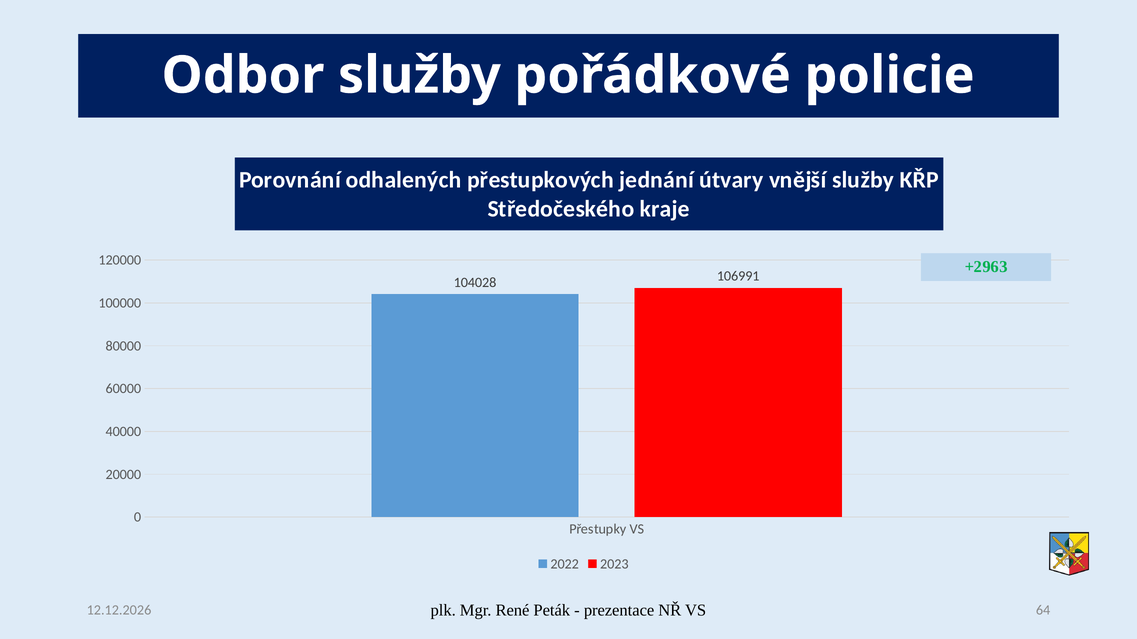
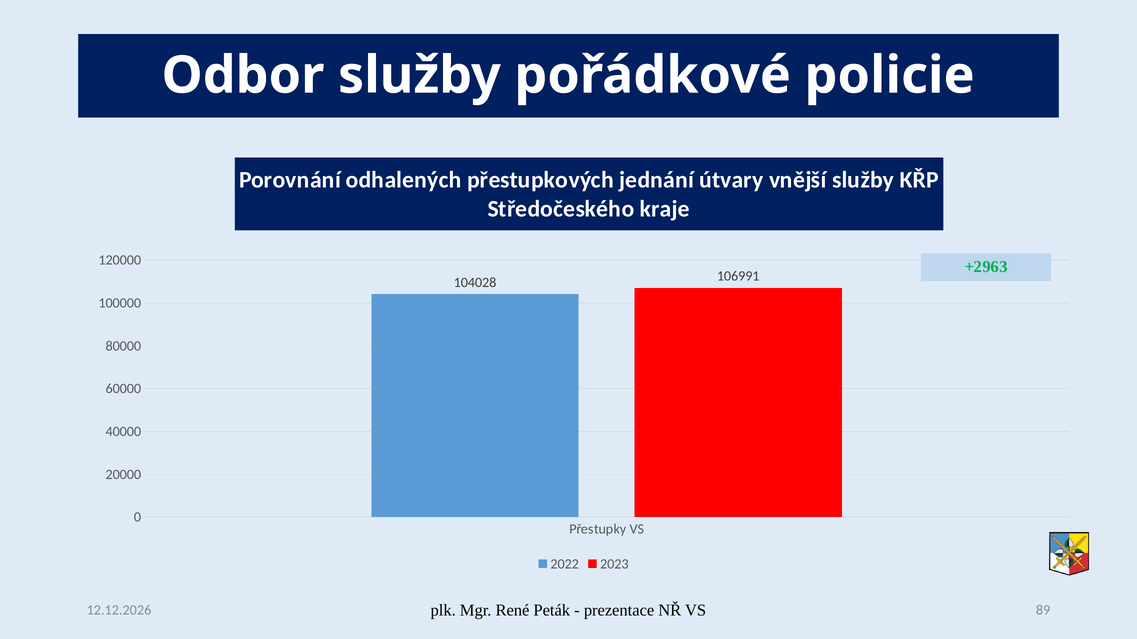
64: 64 -> 89
